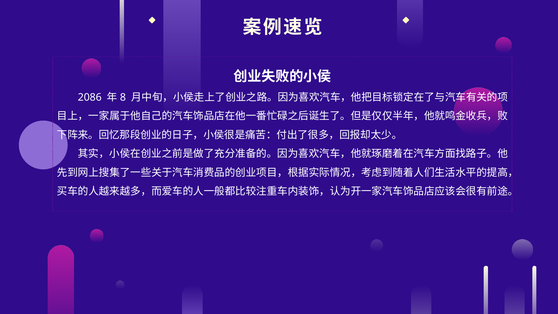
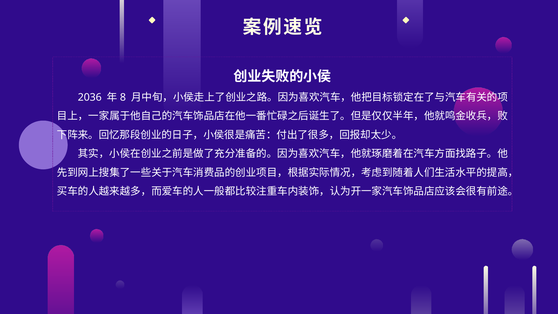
2086: 2086 -> 2036
